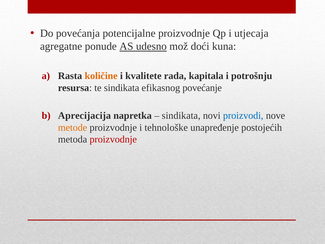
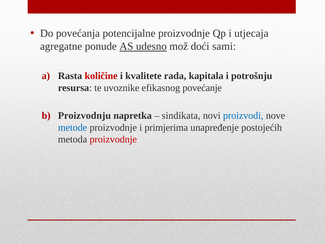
kuna: kuna -> sami
količine colour: orange -> red
te sindikata: sindikata -> uvoznike
Aprecijacija: Aprecijacija -> Proizvodnju
metode colour: orange -> blue
tehnološke: tehnološke -> primjerima
